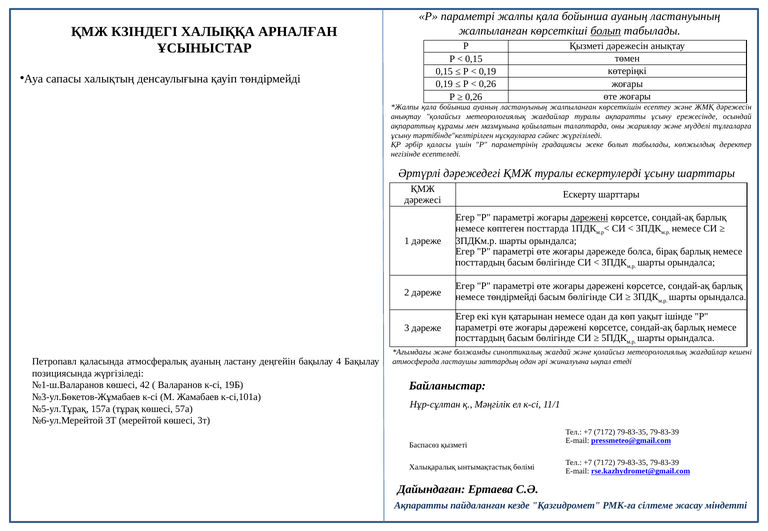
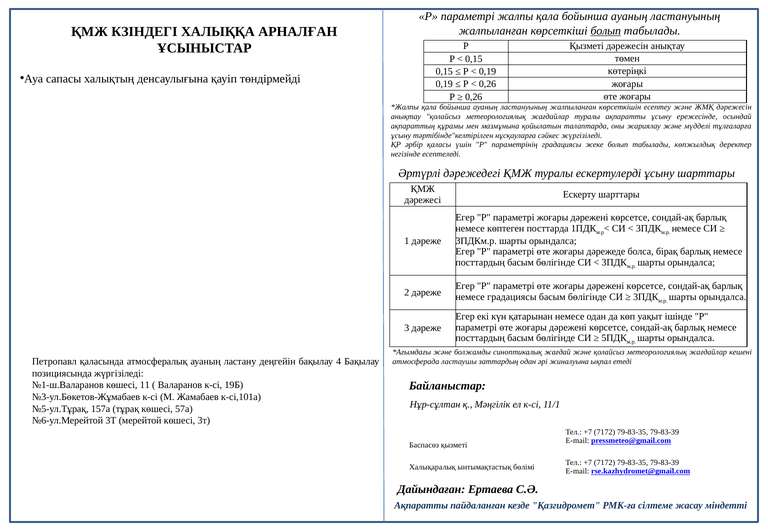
дәрежені at (589, 218) underline: present -> none
немесе төндірмейді: төндірмейді -> градациясы
42: 42 -> 11
